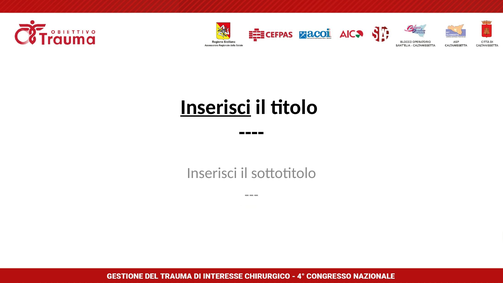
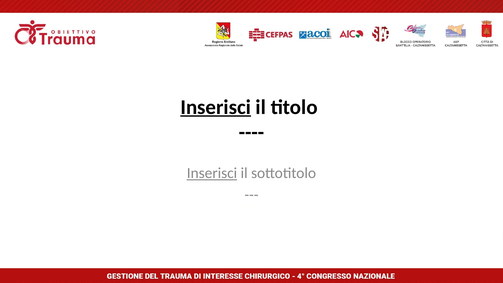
Inserisci at (212, 173) underline: none -> present
